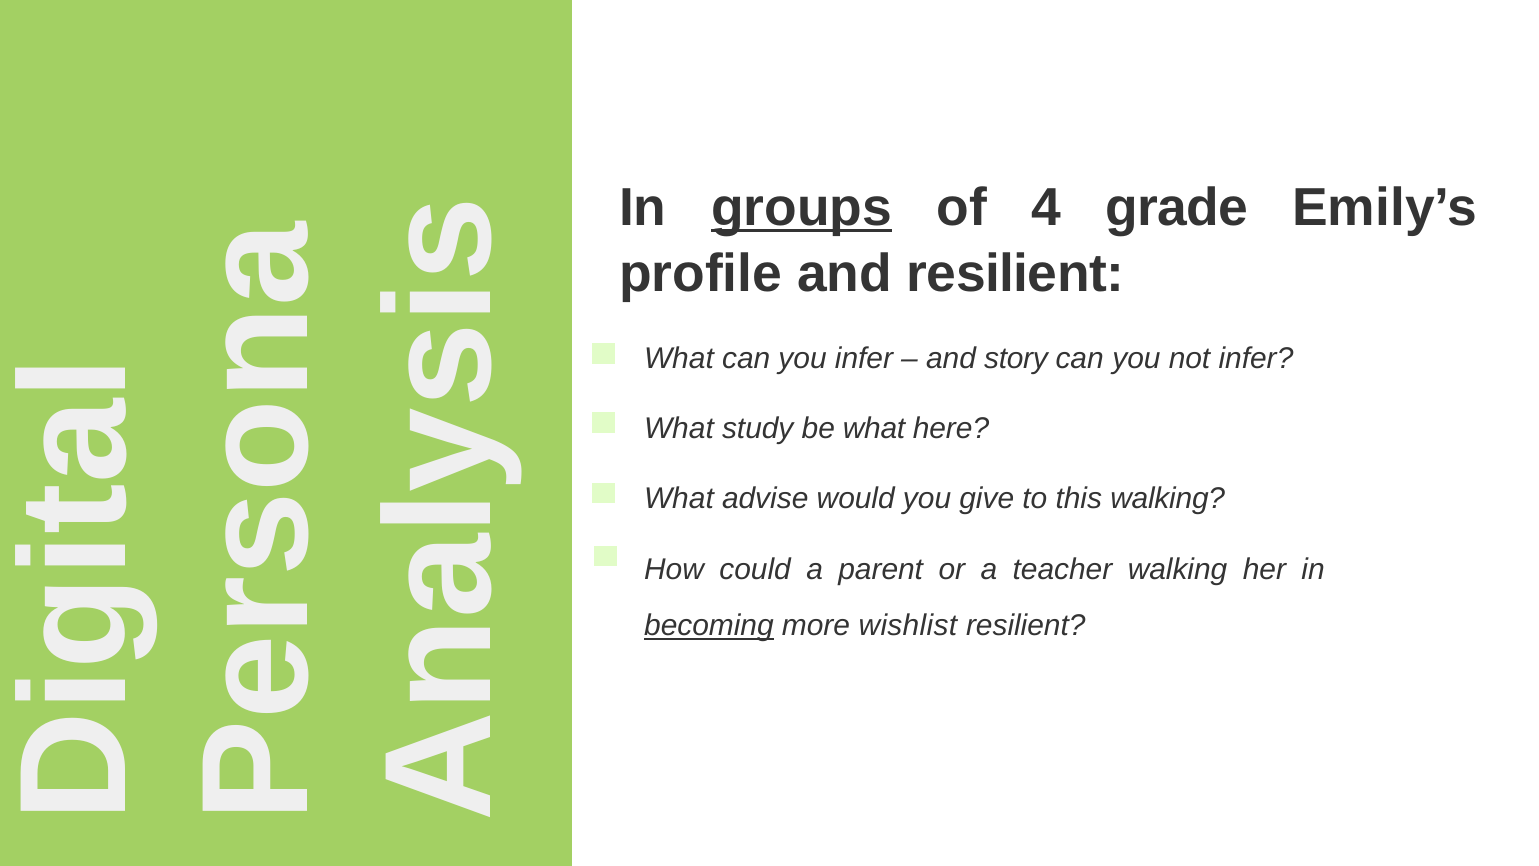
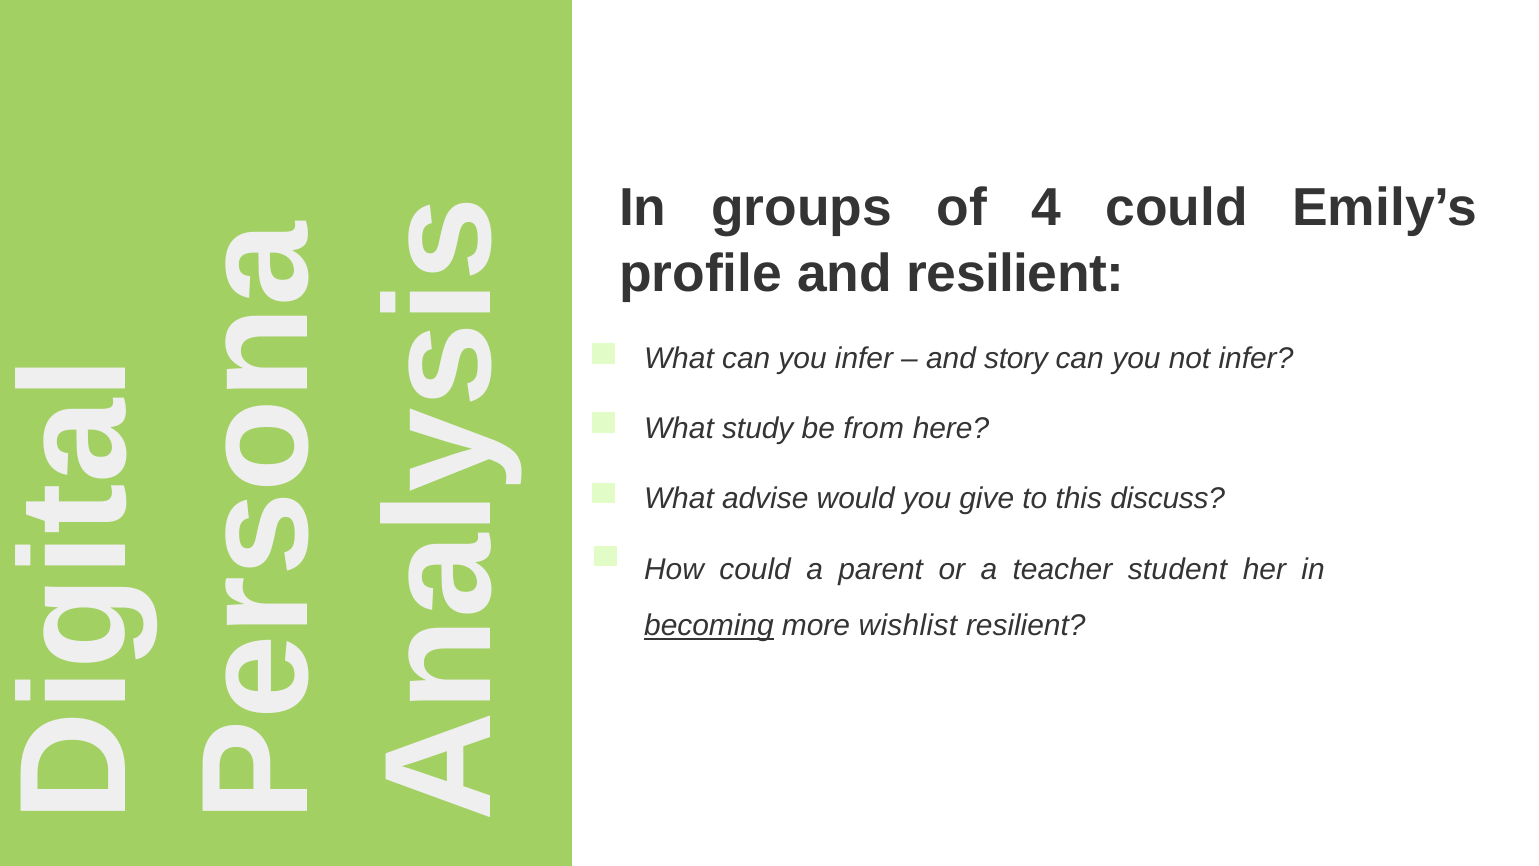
groups underline: present -> none
4 grade: grade -> could
be what: what -> from
this walking: walking -> discuss
teacher walking: walking -> student
